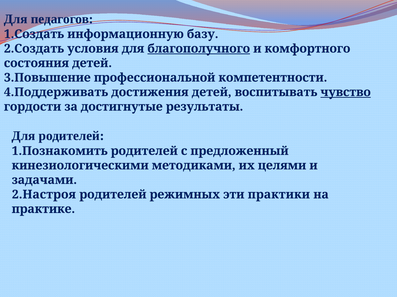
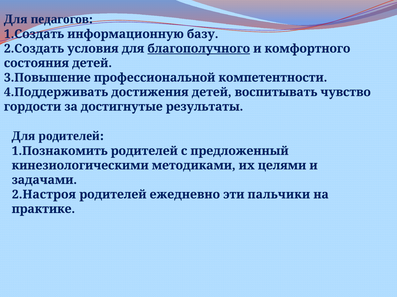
чувство underline: present -> none
режимных: режимных -> ежедневно
практики: практики -> пальчики
